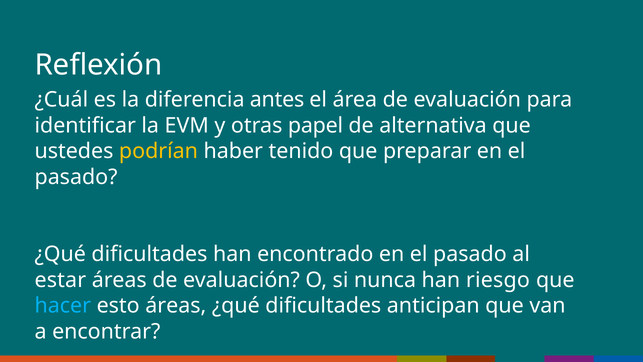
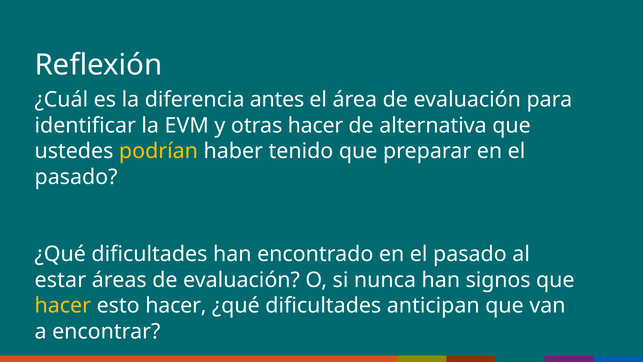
otras papel: papel -> hacer
riesgo: riesgo -> signos
hacer at (63, 306) colour: light blue -> yellow
esto áreas: áreas -> hacer
